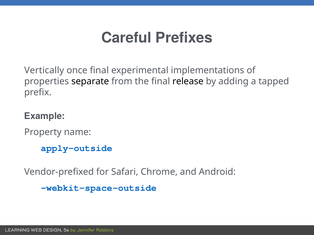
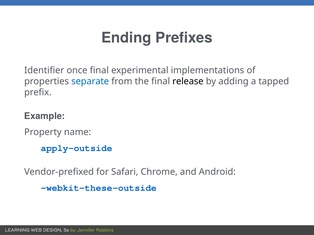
Careful: Careful -> Ending
Vertically: Vertically -> Identifier
separate colour: black -> blue
webkit-space-outside: webkit-space-outside -> webkit-these-outside
